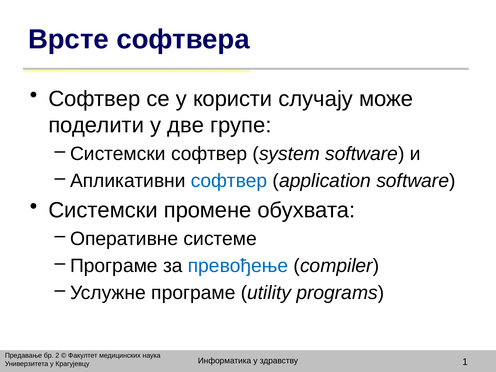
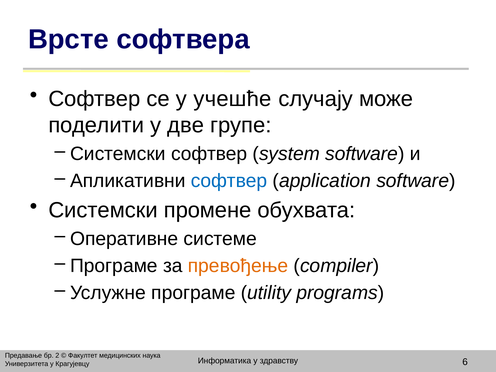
користи: користи -> учешће
превођење colour: blue -> orange
1: 1 -> 6
